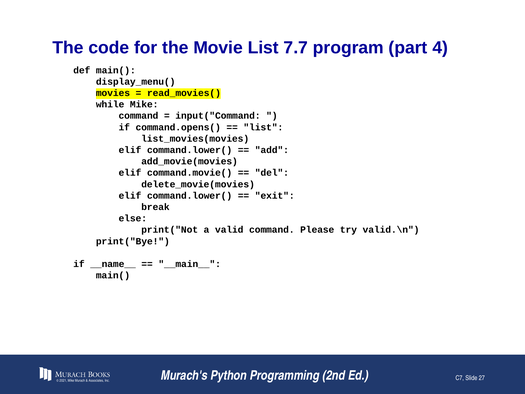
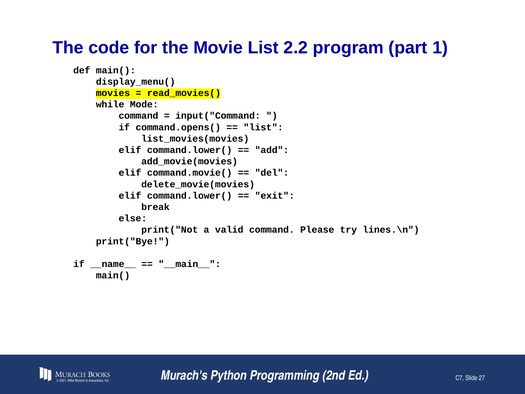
7.7: 7.7 -> 2.2
4: 4 -> 1
while Mike: Mike -> Mode
valid.\n: valid.\n -> lines.\n
